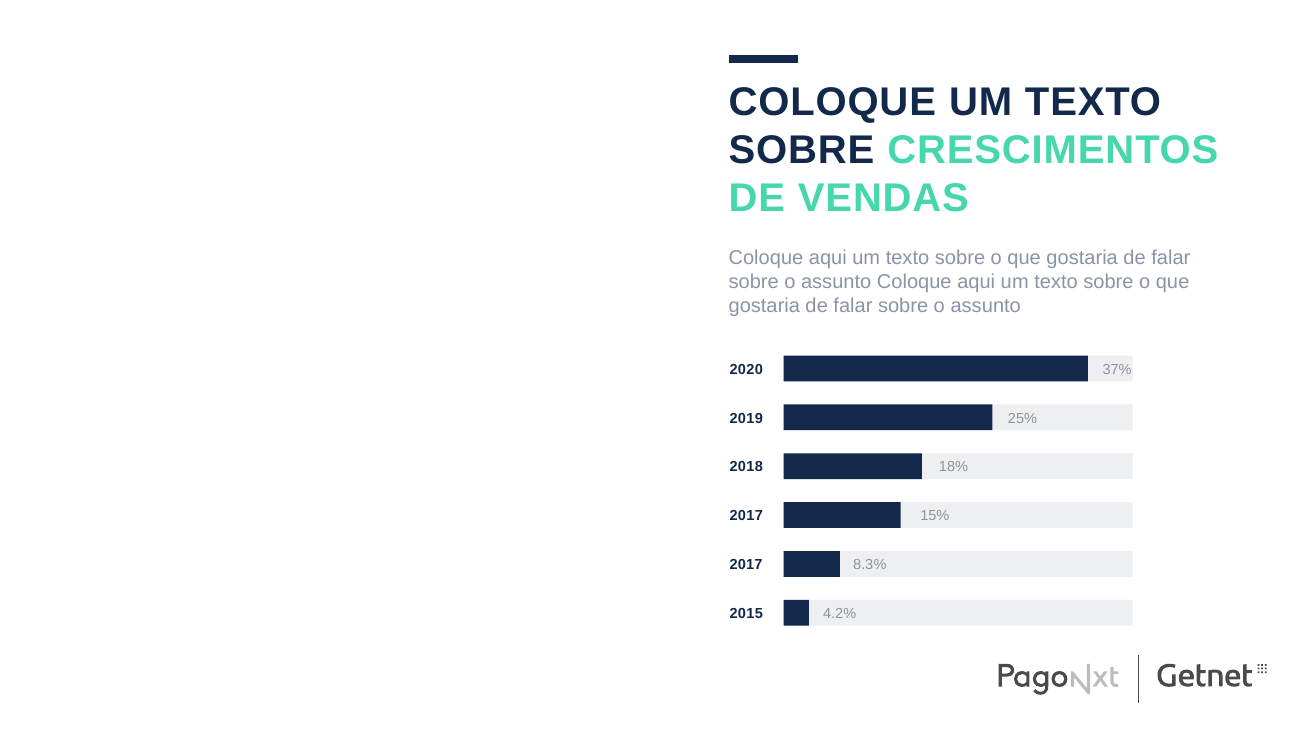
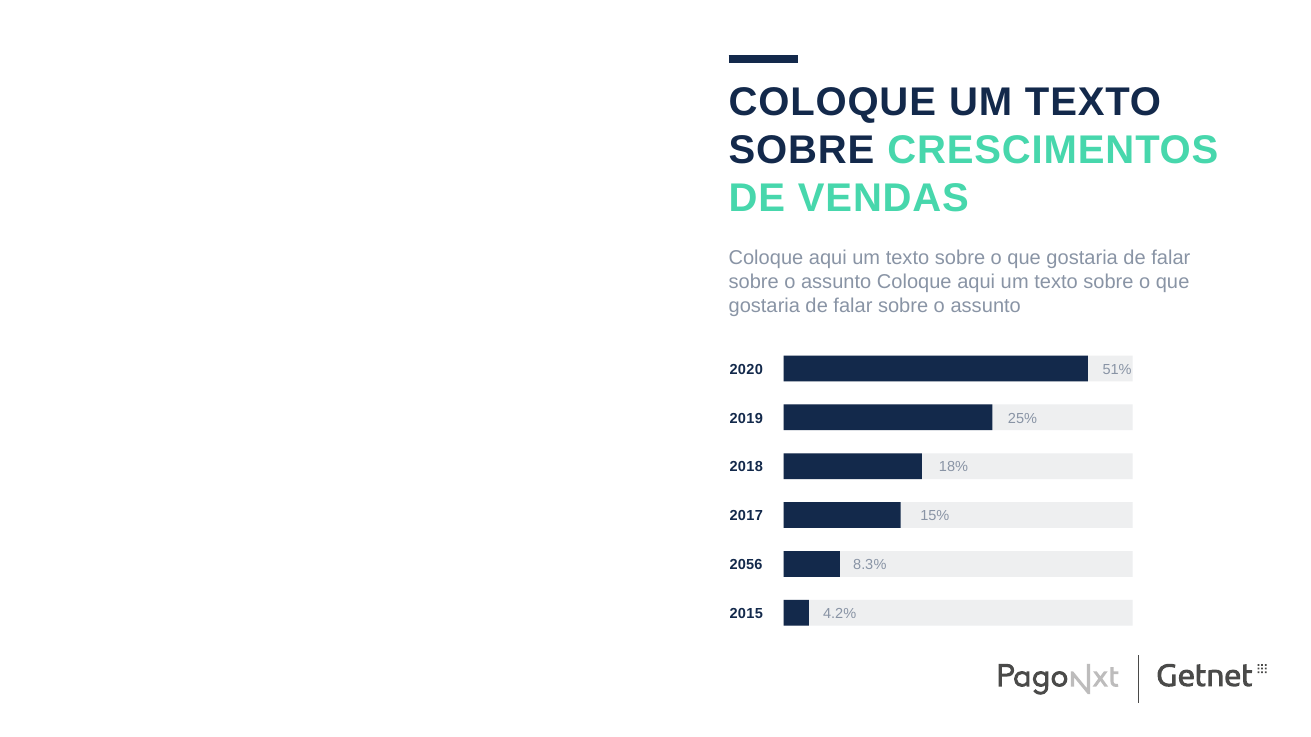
37%: 37% -> 51%
2017 at (746, 565): 2017 -> 2056
